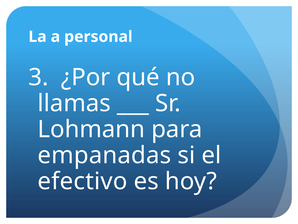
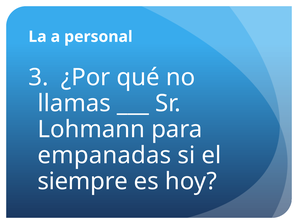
efectivo: efectivo -> siempre
